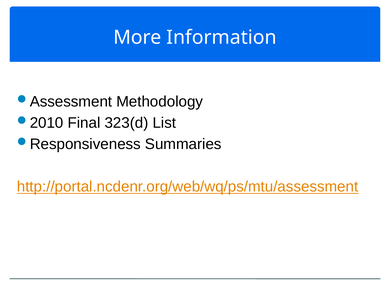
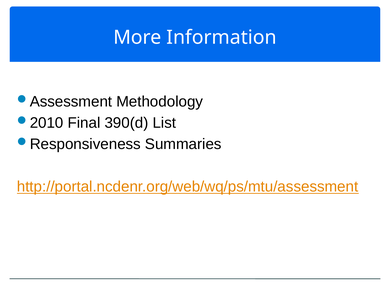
323(d: 323(d -> 390(d
